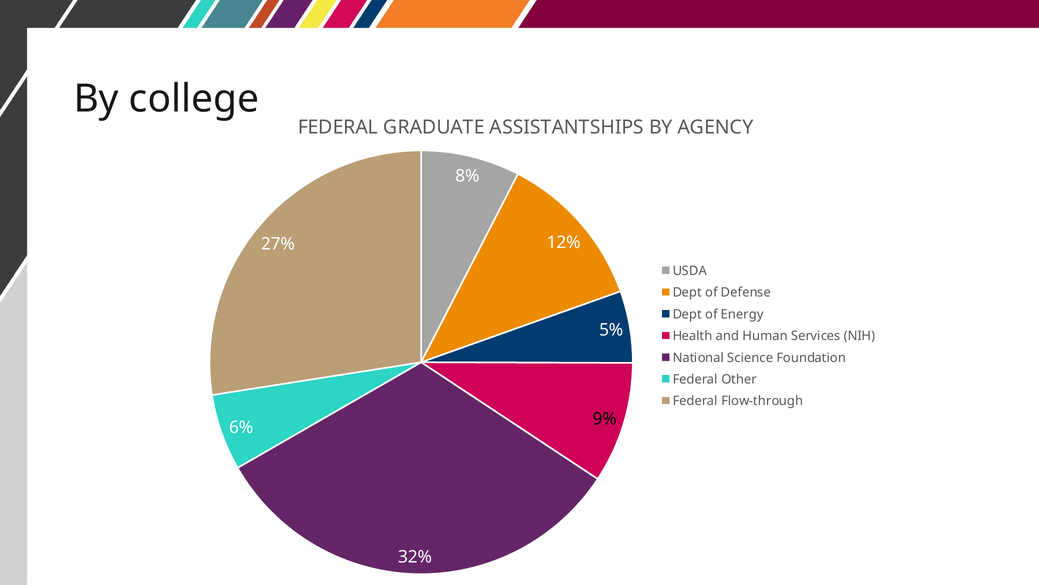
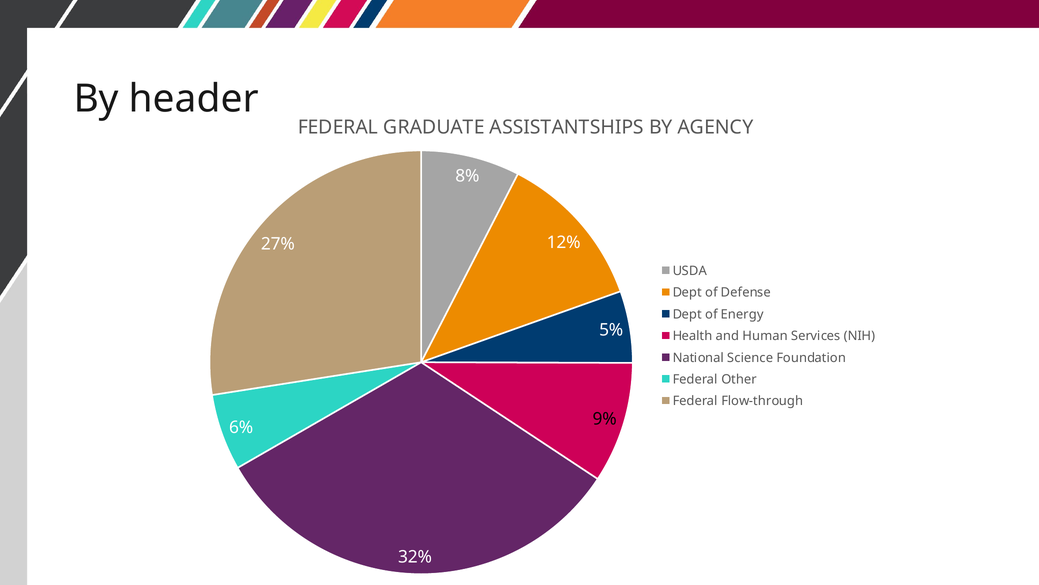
college: college -> header
